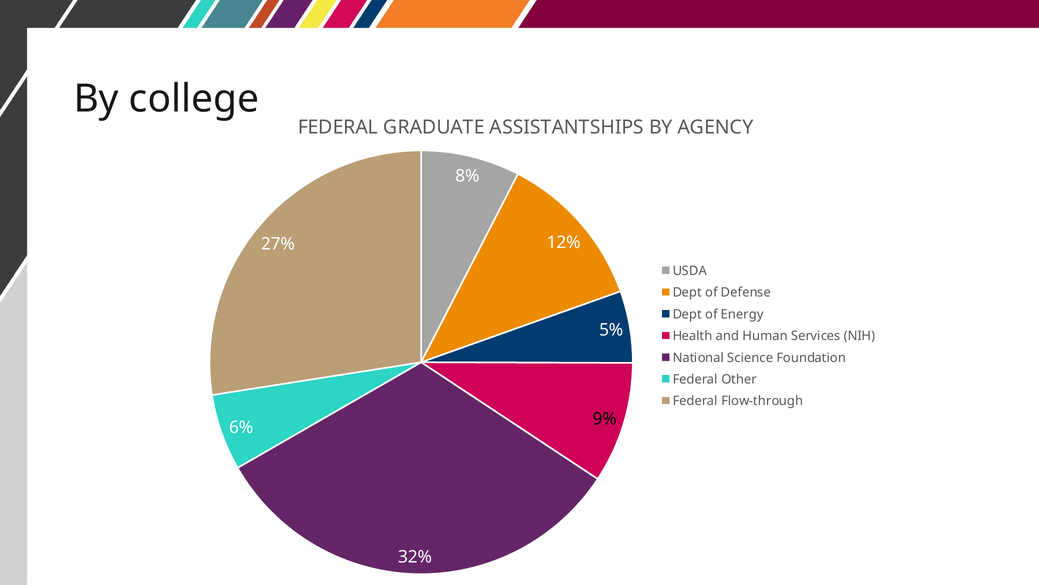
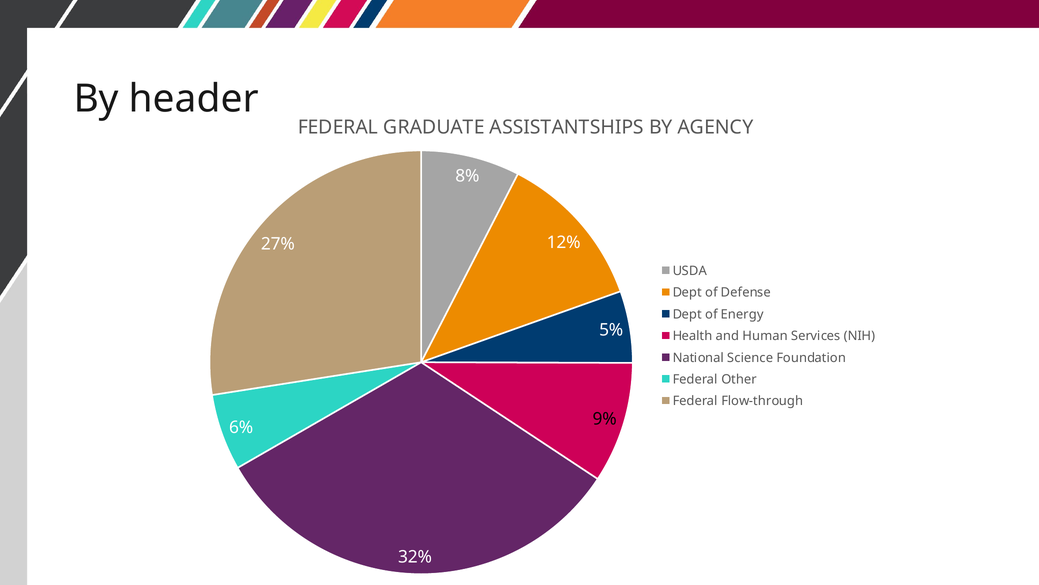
college: college -> header
